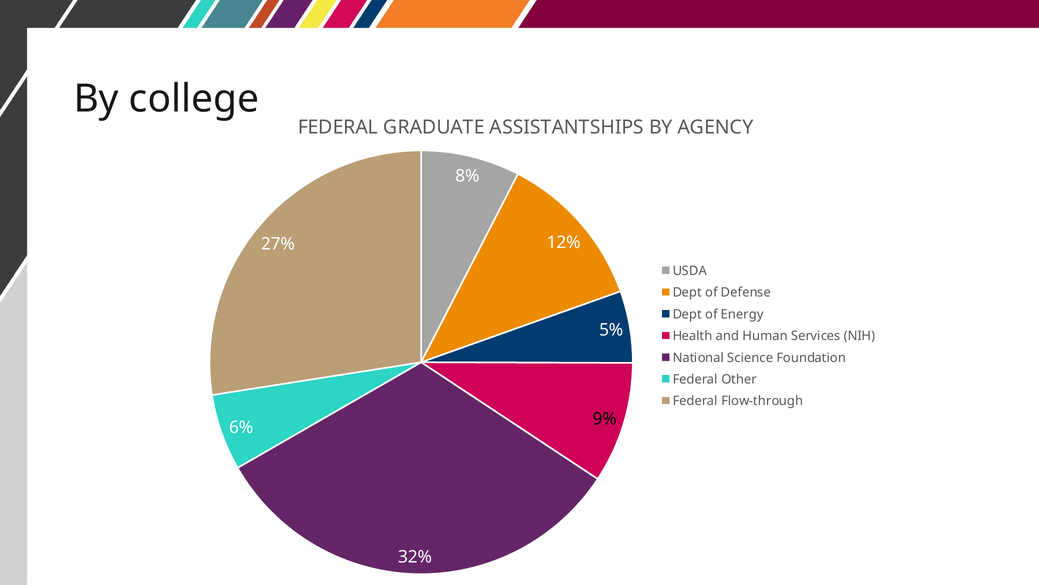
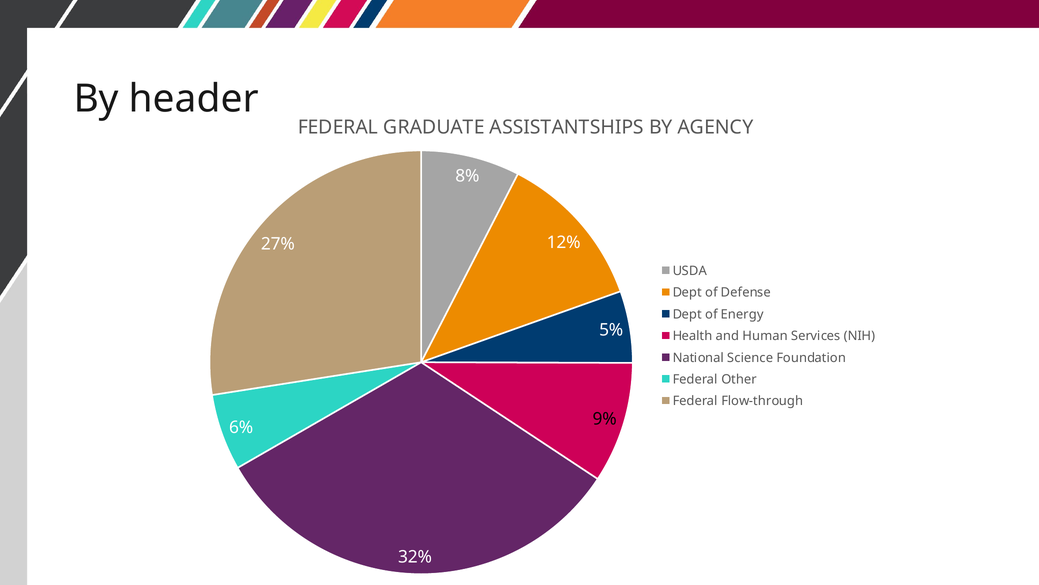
college: college -> header
